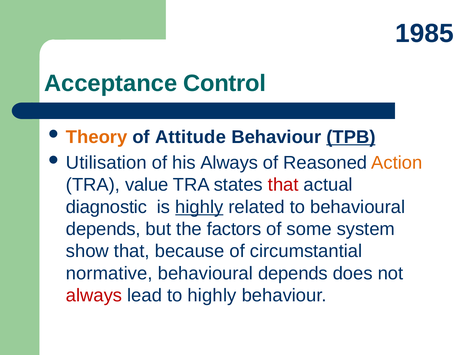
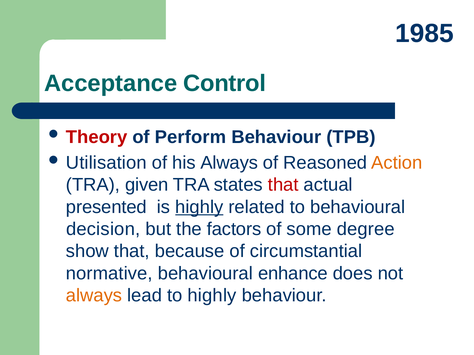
Theory colour: orange -> red
Attitude: Attitude -> Perform
TPB underline: present -> none
value: value -> given
diagnostic: diagnostic -> presented
depends at (103, 229): depends -> decision
system: system -> degree
depends at (293, 274): depends -> enhance
always at (94, 296) colour: red -> orange
